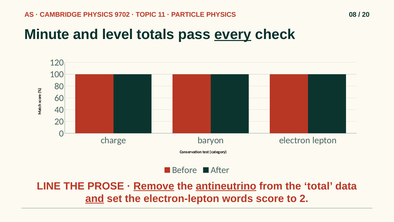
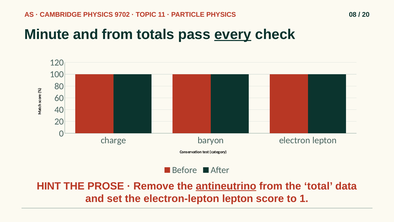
and level: level -> from
LINE: LINE -> HINT
Remove underline: present -> none
and at (95, 198) underline: present -> none
electron-lepton words: words -> lepton
2: 2 -> 1
